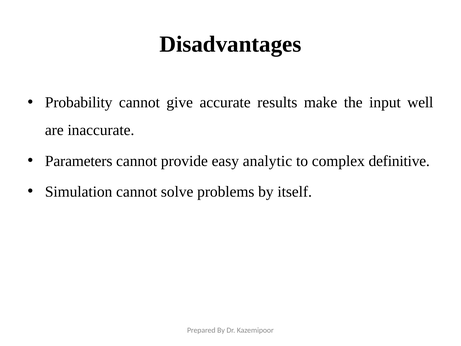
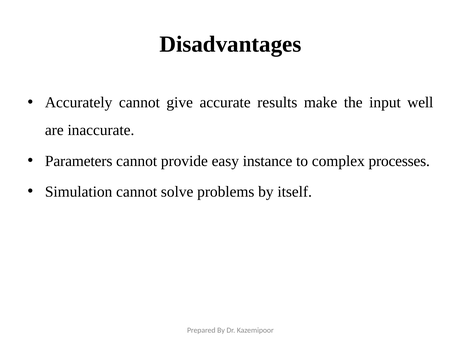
Probability: Probability -> Accurately
analytic: analytic -> instance
definitive: definitive -> processes
